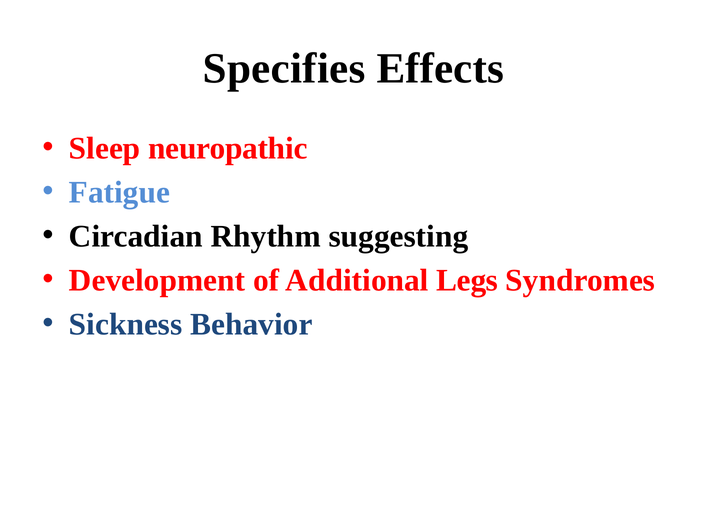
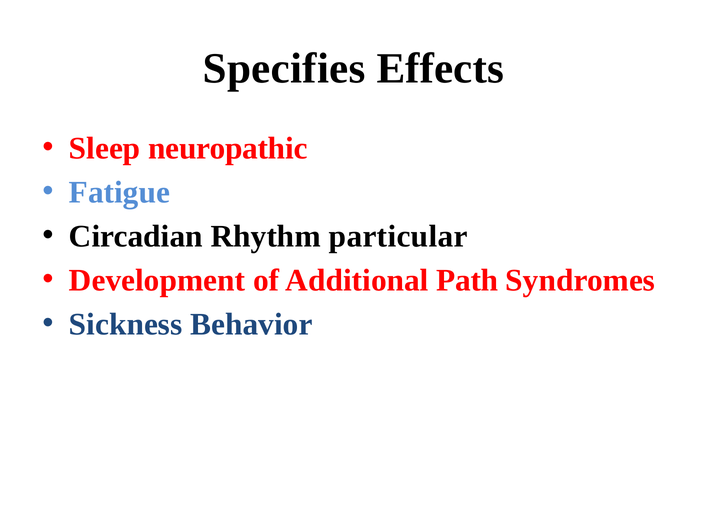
suggesting: suggesting -> particular
Legs: Legs -> Path
